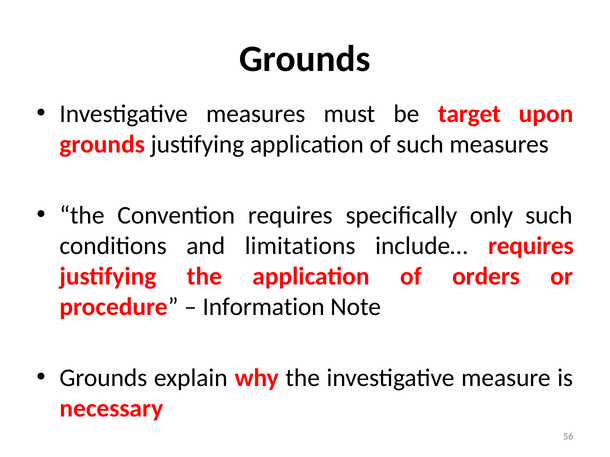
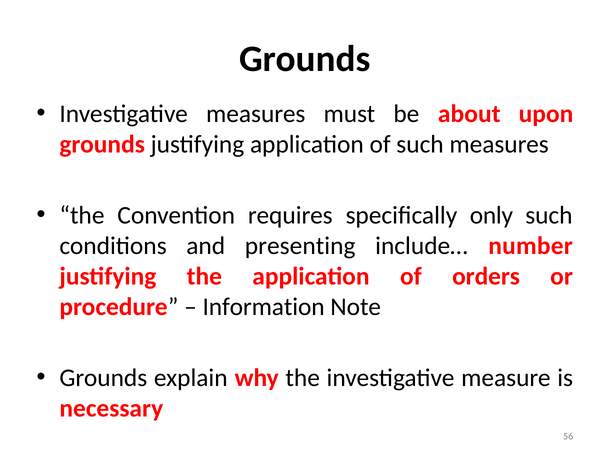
target: target -> about
limitations: limitations -> presenting
include… requires: requires -> number
